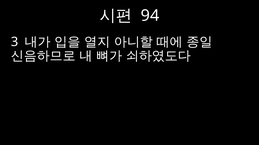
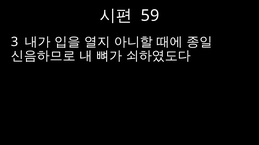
94: 94 -> 59
